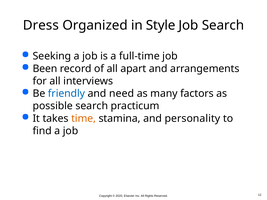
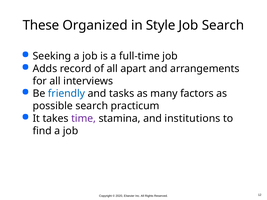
Dress: Dress -> These
Been: Been -> Adds
need: need -> tasks
time colour: orange -> purple
personality: personality -> institutions
